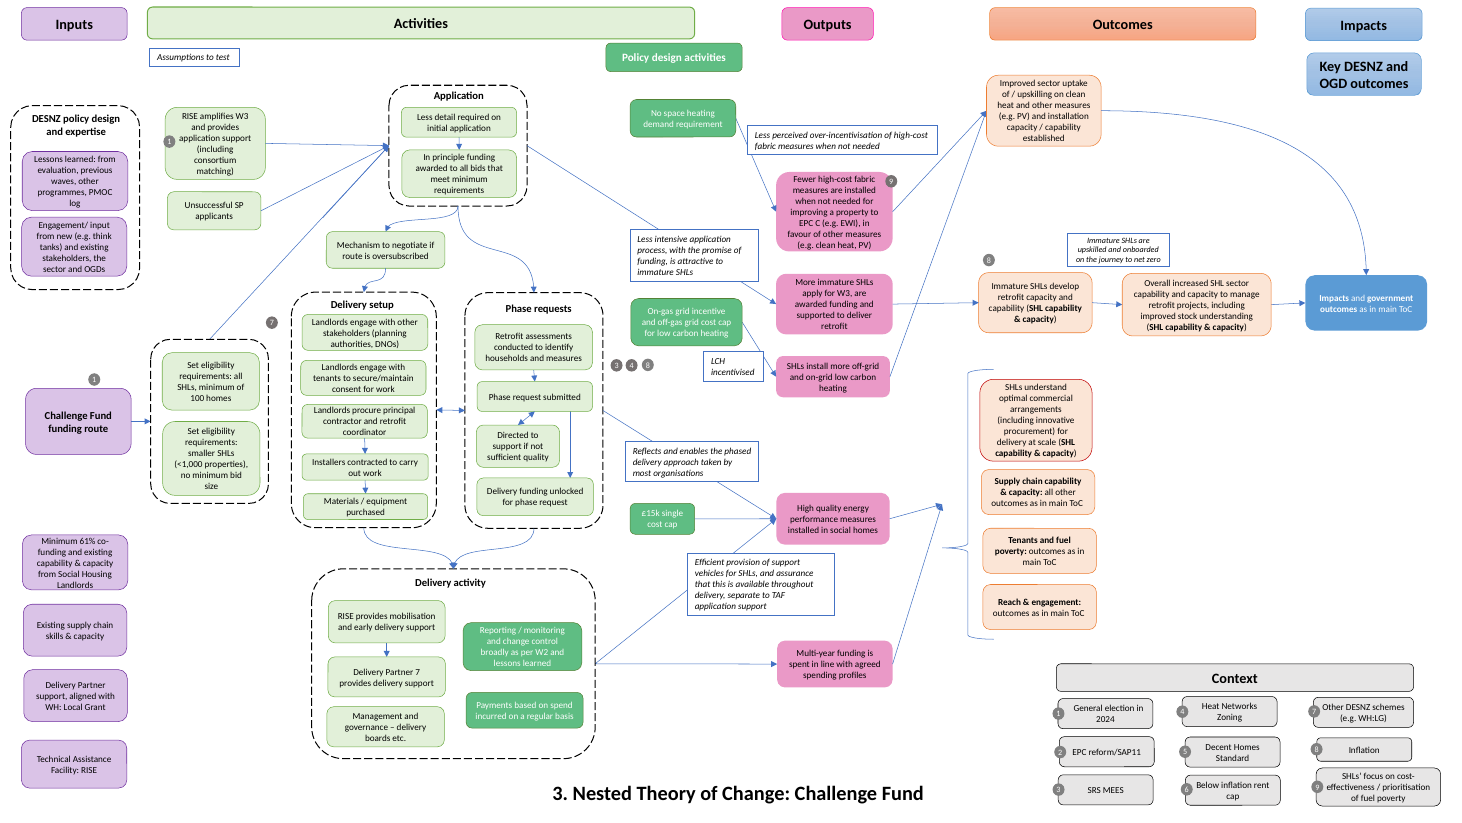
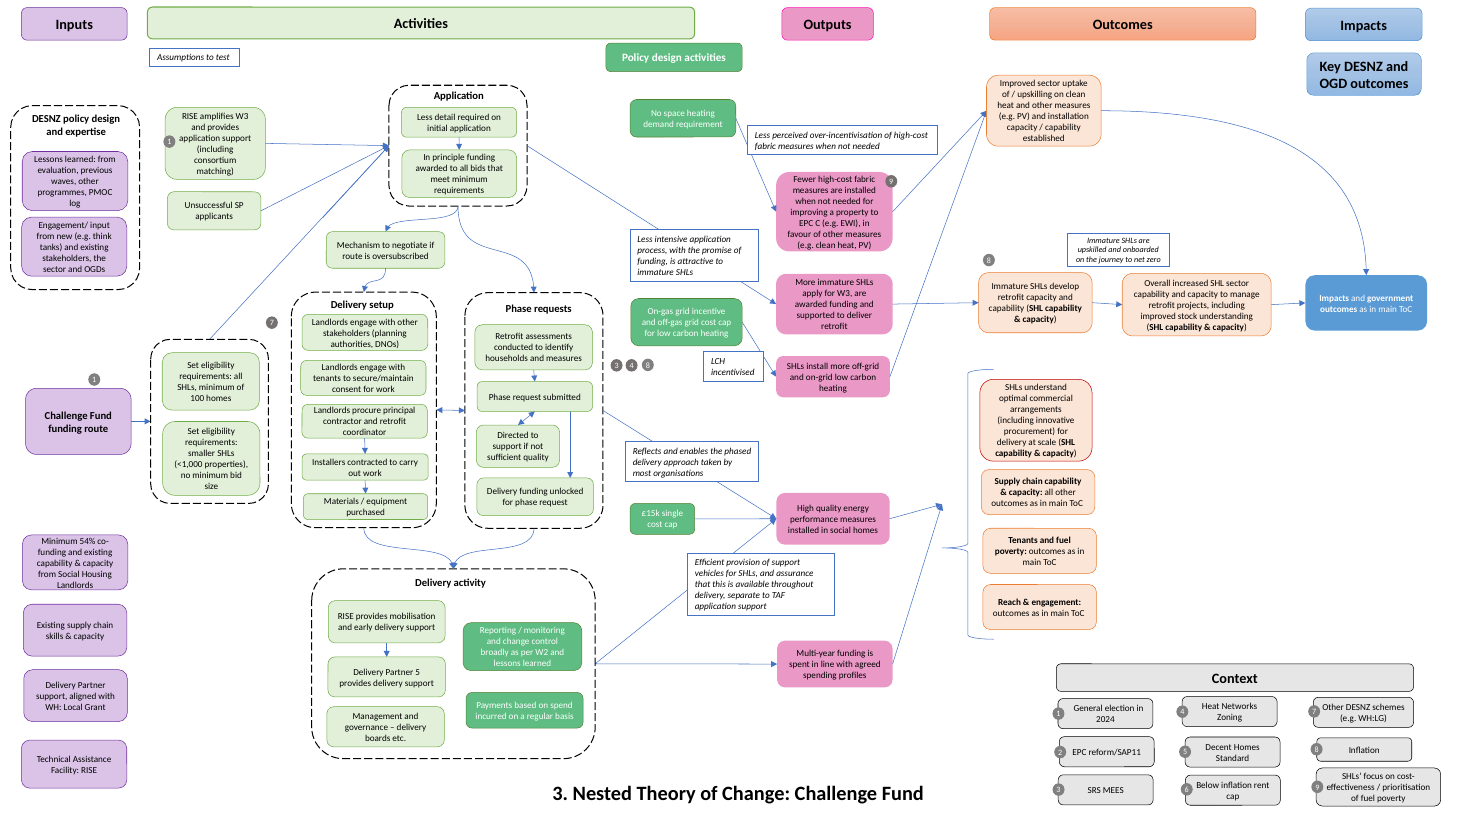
61%: 61% -> 54%
Partner 7: 7 -> 5
